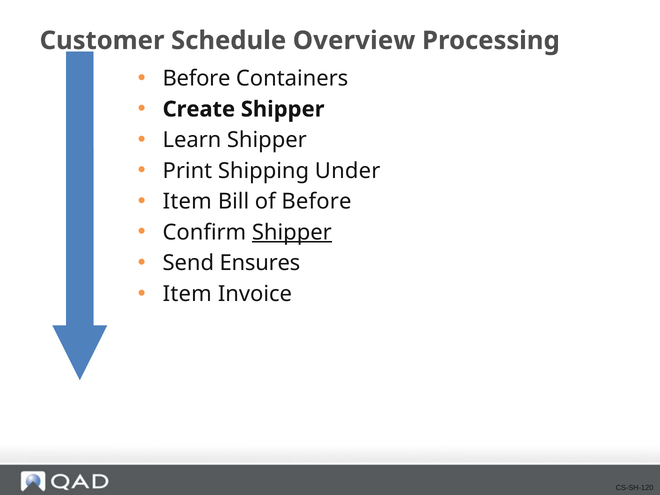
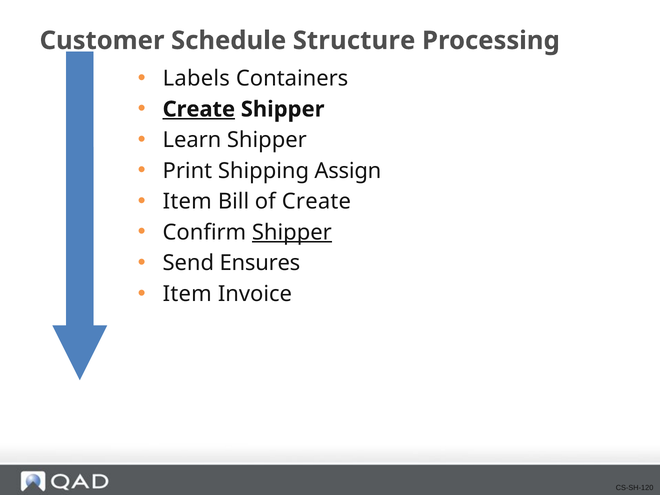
Overview: Overview -> Structure
Before at (197, 78): Before -> Labels
Create at (199, 109) underline: none -> present
Under: Under -> Assign
of Before: Before -> Create
